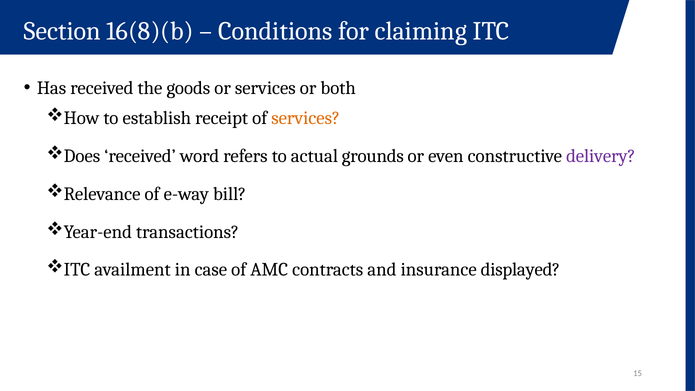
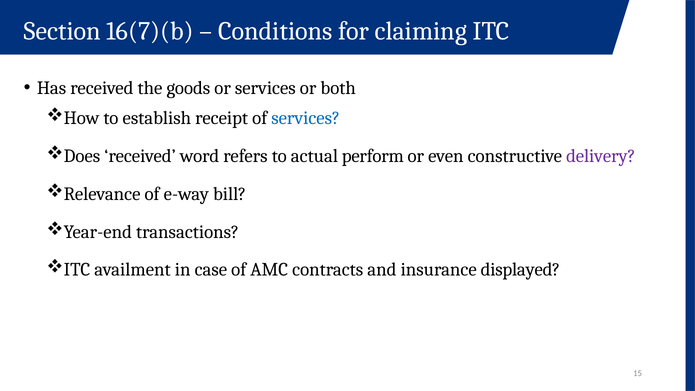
16(8)(b: 16(8)(b -> 16(7)(b
services at (306, 118) colour: orange -> blue
grounds: grounds -> perform
